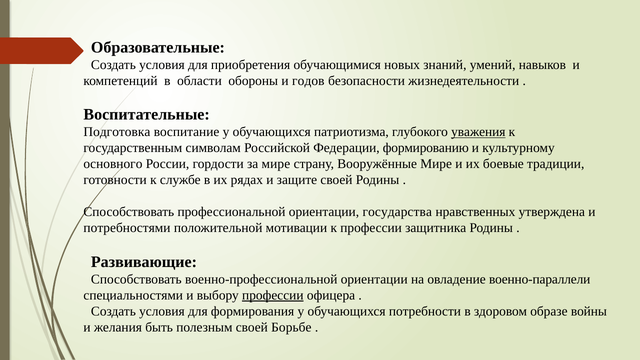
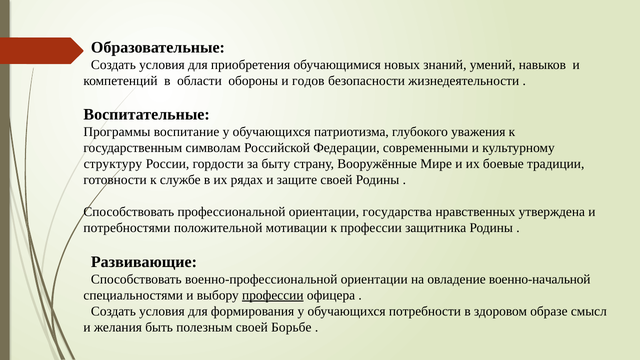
Подготовка: Подготовка -> Программы
уважения underline: present -> none
формированию: формированию -> современными
основного: основного -> структуру
за мире: мире -> быту
военно-параллели: военно-параллели -> военно-начальной
войны: войны -> смысл
